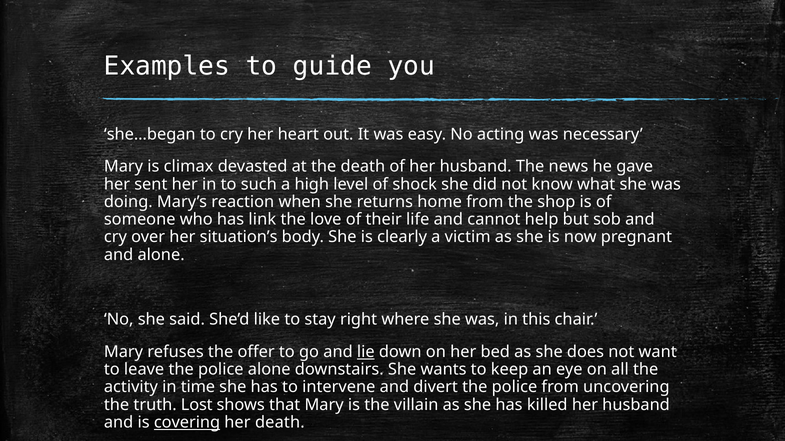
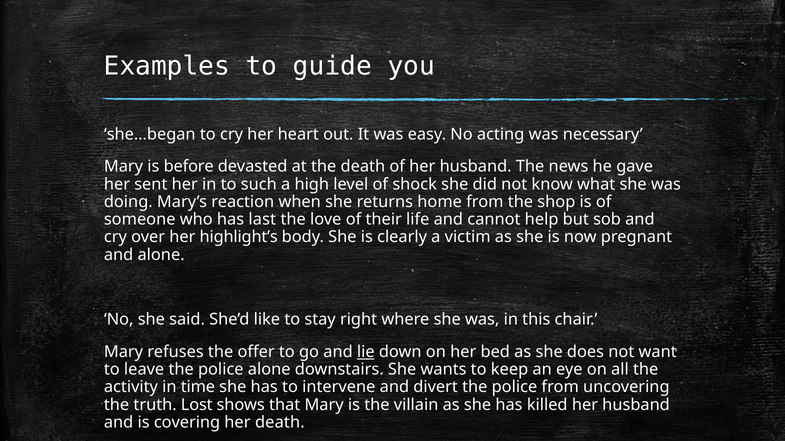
climax: climax -> before
link: link -> last
situation’s: situation’s -> highlight’s
covering underline: present -> none
